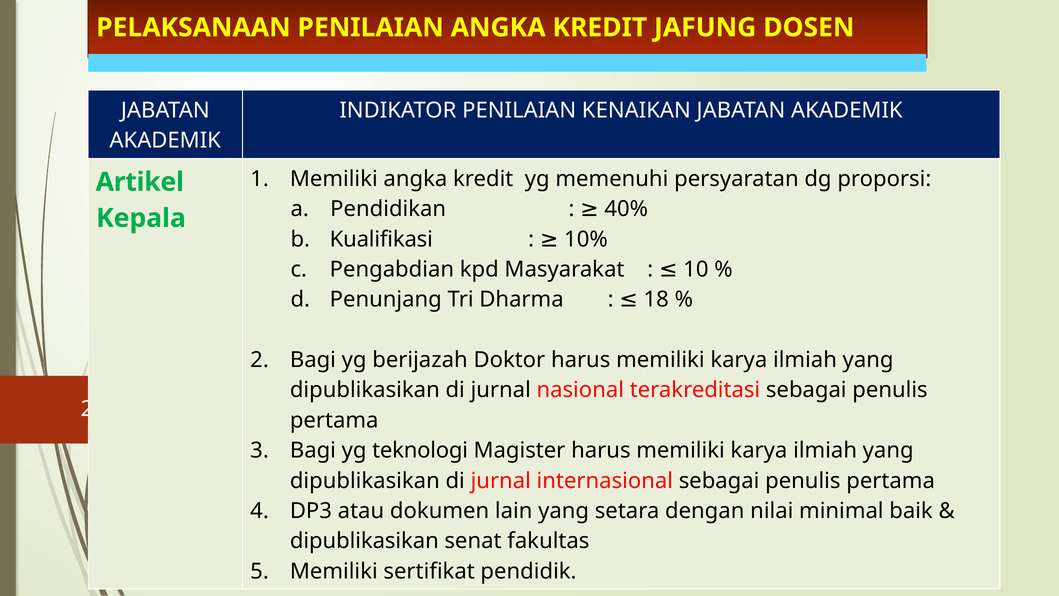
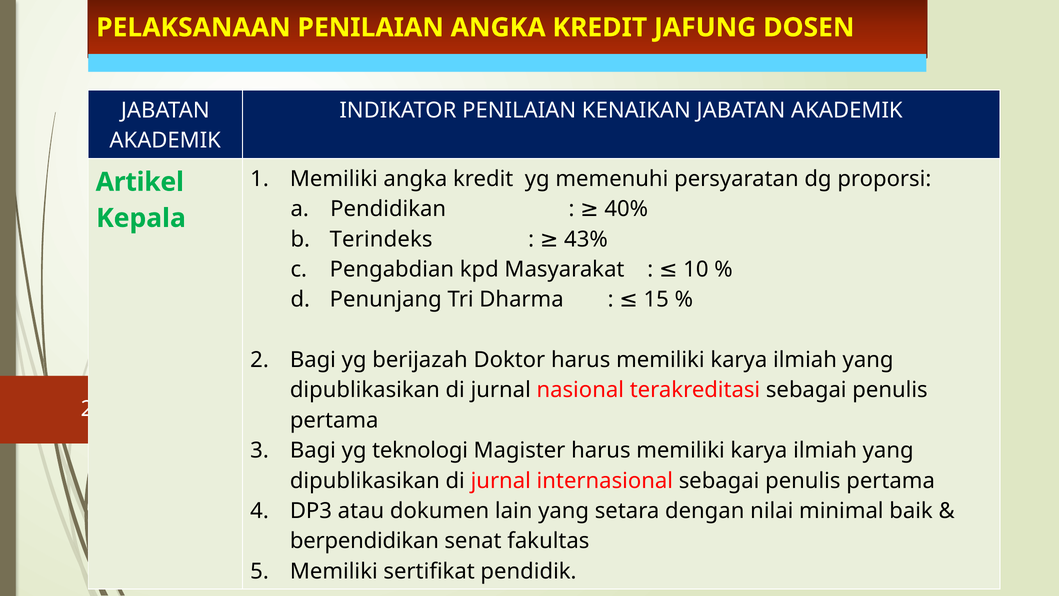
Kualifikasi: Kualifikasi -> Terindeks
10%: 10% -> 43%
18: 18 -> 15
dipublikasikan at (364, 541): dipublikasikan -> berpendidikan
